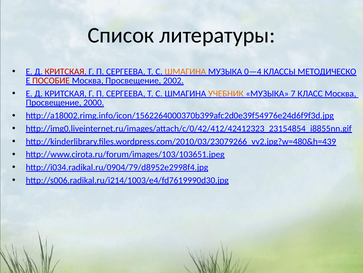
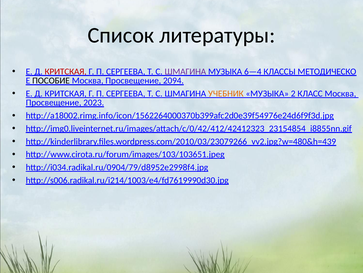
ШМАГИНА at (185, 71) colour: orange -> purple
0—4: 0—4 -> 6—4
ПОСОБИЕ colour: red -> black
2002: 2002 -> 2094
7: 7 -> 2
2000: 2000 -> 2023
